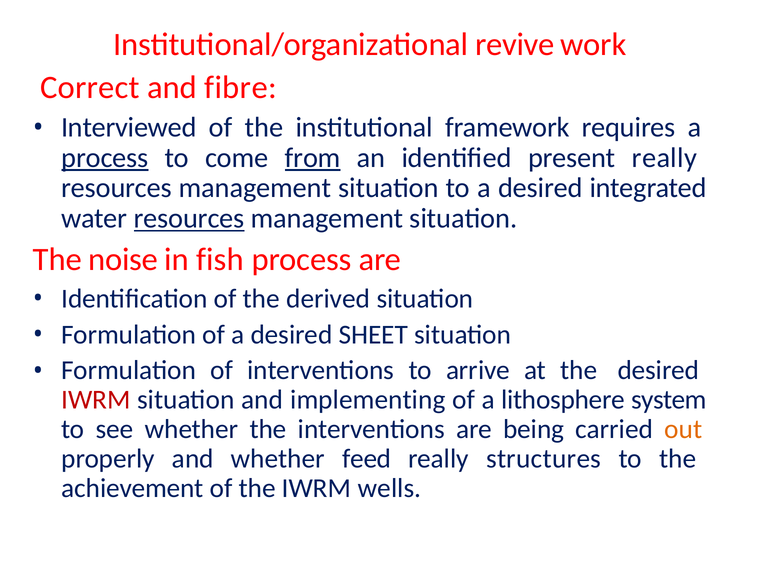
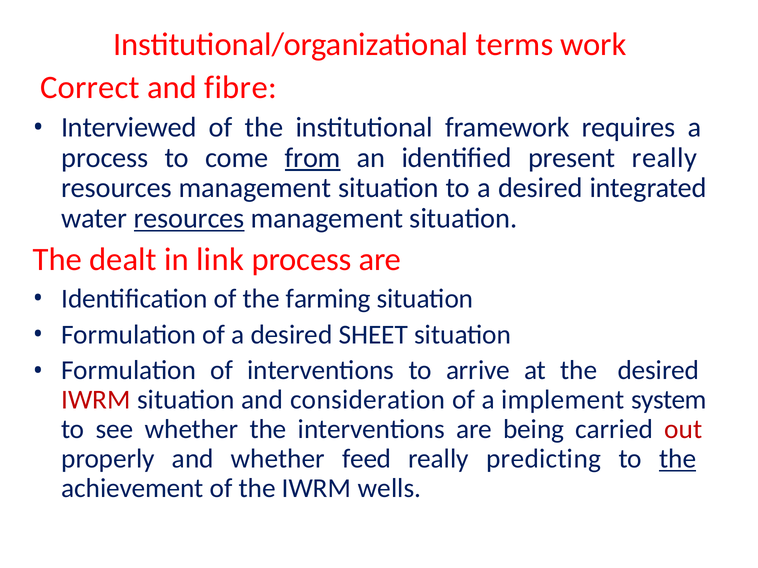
revive: revive -> terms
process at (105, 158) underline: present -> none
noise: noise -> dealt
fish: fish -> link
derived: derived -> farming
implementing: implementing -> consideration
lithosphere: lithosphere -> implement
out colour: orange -> red
structures: structures -> predicting
the at (678, 459) underline: none -> present
